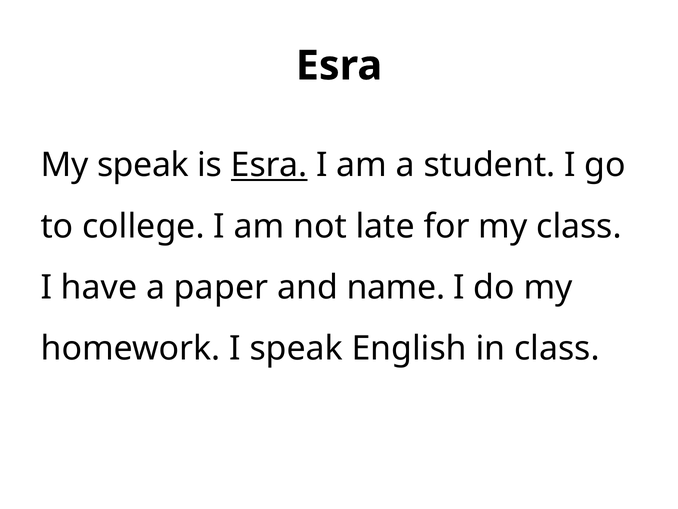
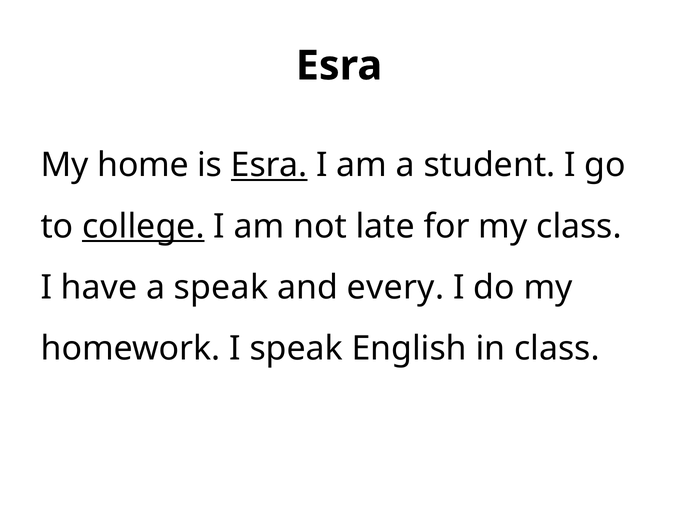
My speak: speak -> home
college underline: none -> present
a paper: paper -> speak
name: name -> every
